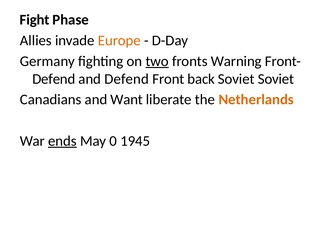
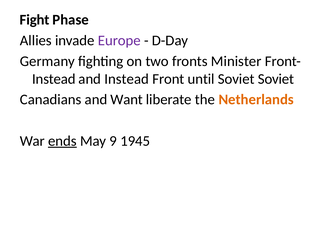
Europe colour: orange -> purple
two underline: present -> none
Warning: Warning -> Minister
Defend at (54, 79): Defend -> Instead
and Defend: Defend -> Instead
back: back -> until
0: 0 -> 9
